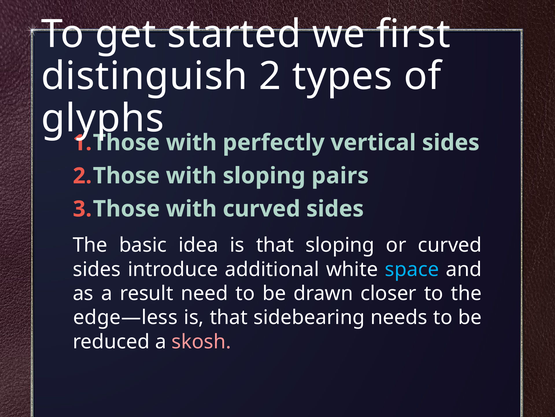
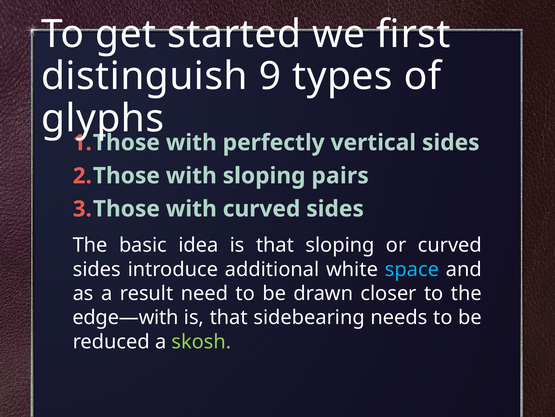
2: 2 -> 9
edge—less: edge—less -> edge—with
skosh colour: pink -> light green
